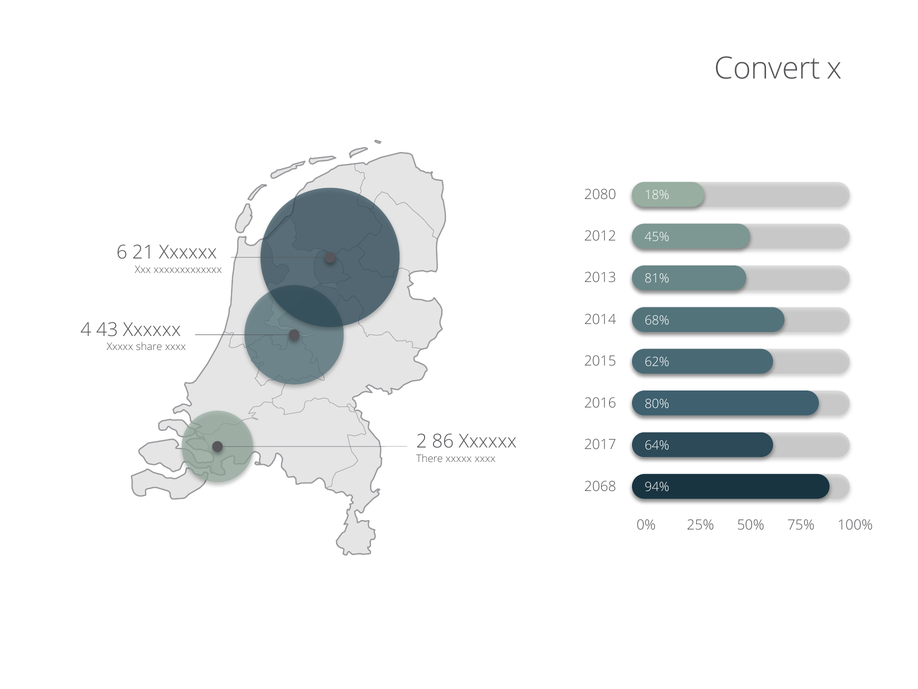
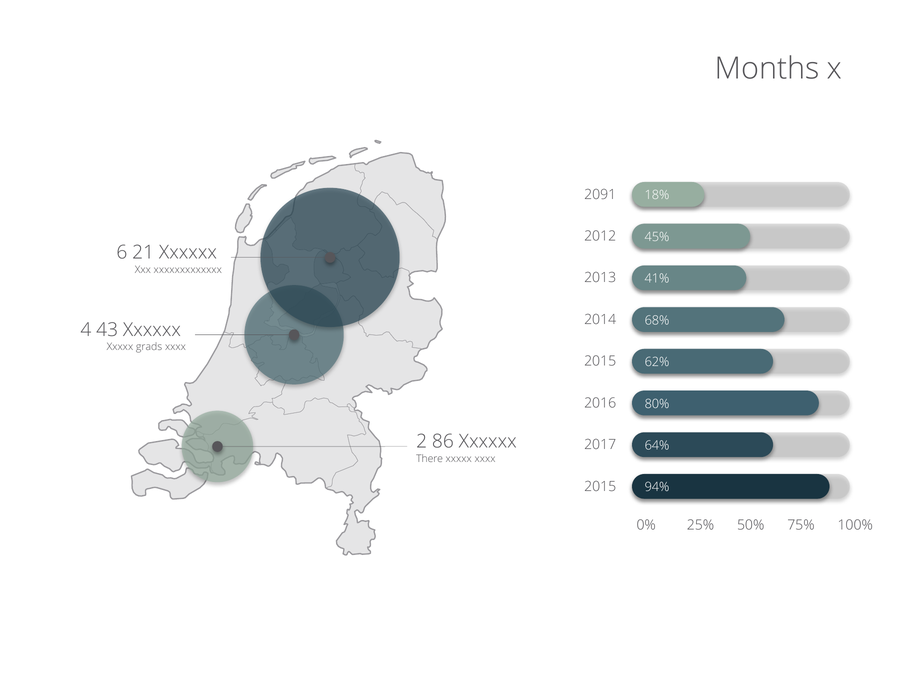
Convert: Convert -> Months
2080: 2080 -> 2091
81%: 81% -> 41%
share: share -> grads
2068 at (600, 486): 2068 -> 2015
